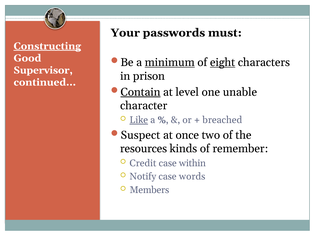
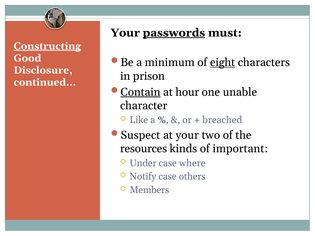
passwords underline: none -> present
minimum underline: present -> none
Supervisor: Supervisor -> Disclosure
level: level -> hour
Like underline: present -> none
at once: once -> your
remember: remember -> important
Credit: Credit -> Under
within: within -> where
words: words -> others
